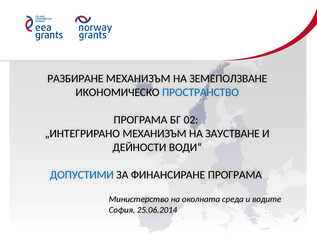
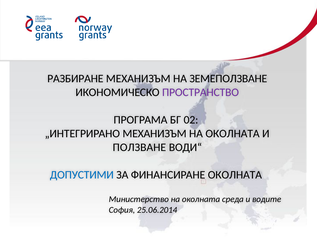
ПРОСТРАНСТВО colour: blue -> purple
ЗАУСТВАНЕ at (233, 133): ЗАУСТВАНЕ -> ОКОЛНАТА
ДЕЙНОСТИ: ДЕЙНОСТИ -> ПОЛЗВАНЕ
ФИНАНСИРАНЕ ПРОГРАМА: ПРОГРАМА -> ОКОЛНАТА
